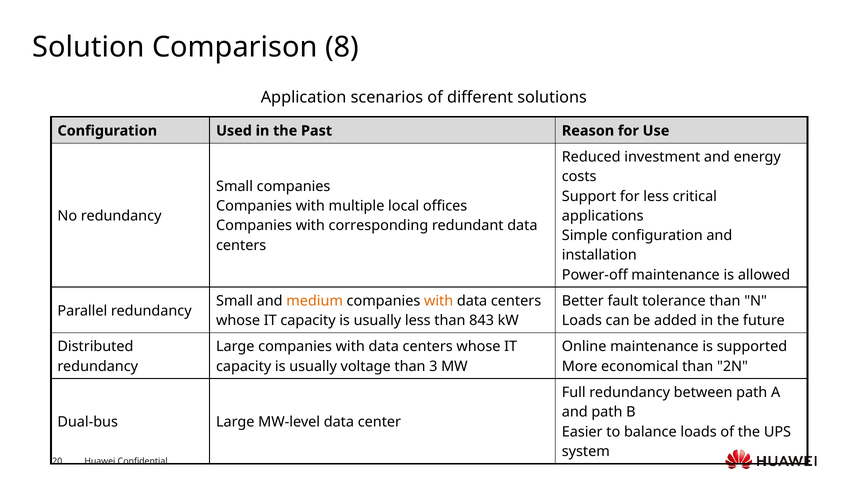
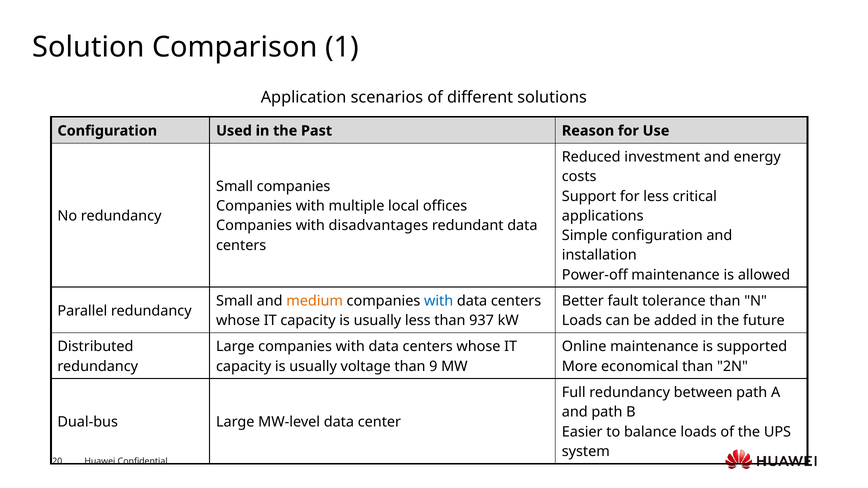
8: 8 -> 1
corresponding: corresponding -> disadvantages
with at (439, 301) colour: orange -> blue
843: 843 -> 937
3: 3 -> 9
